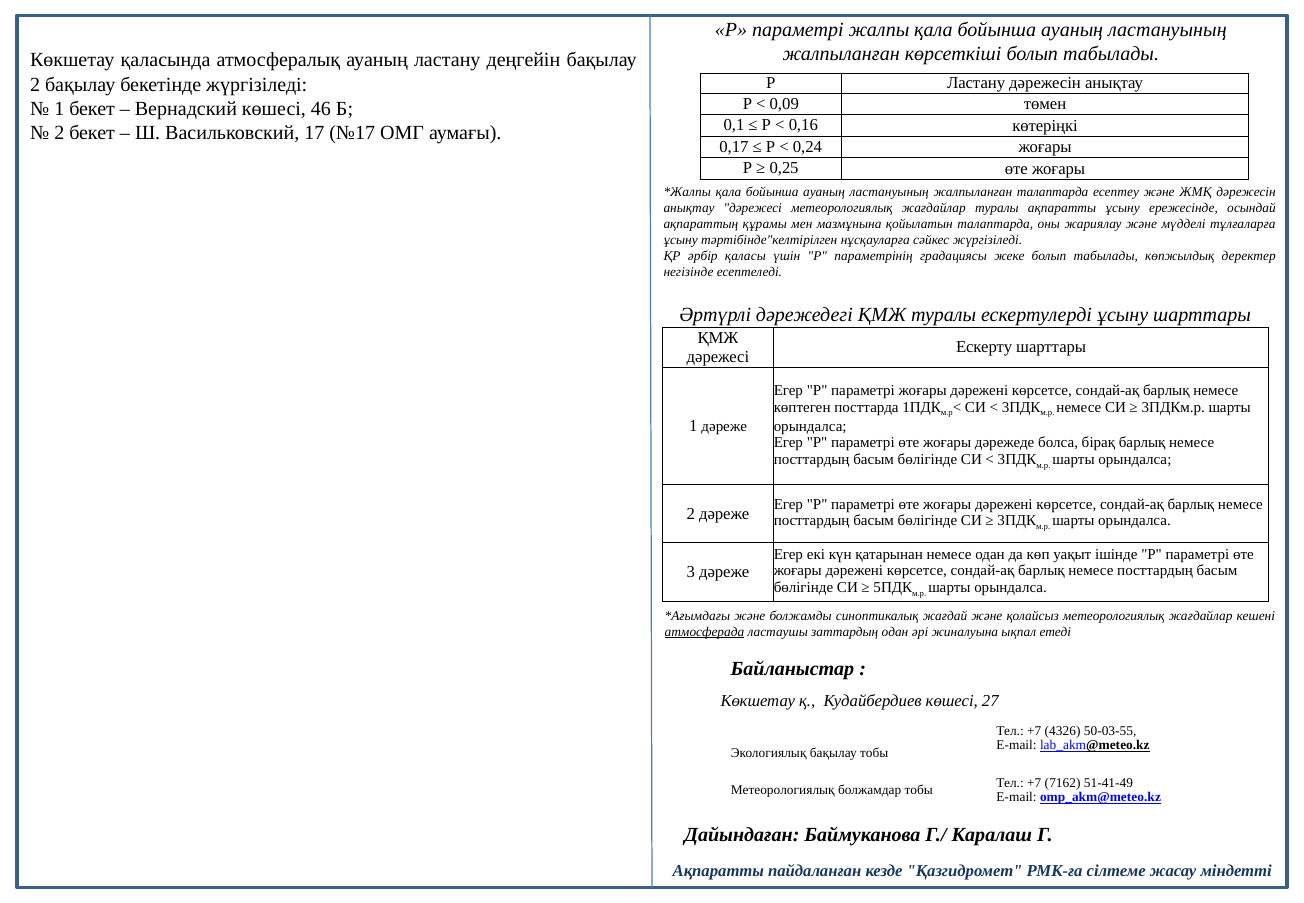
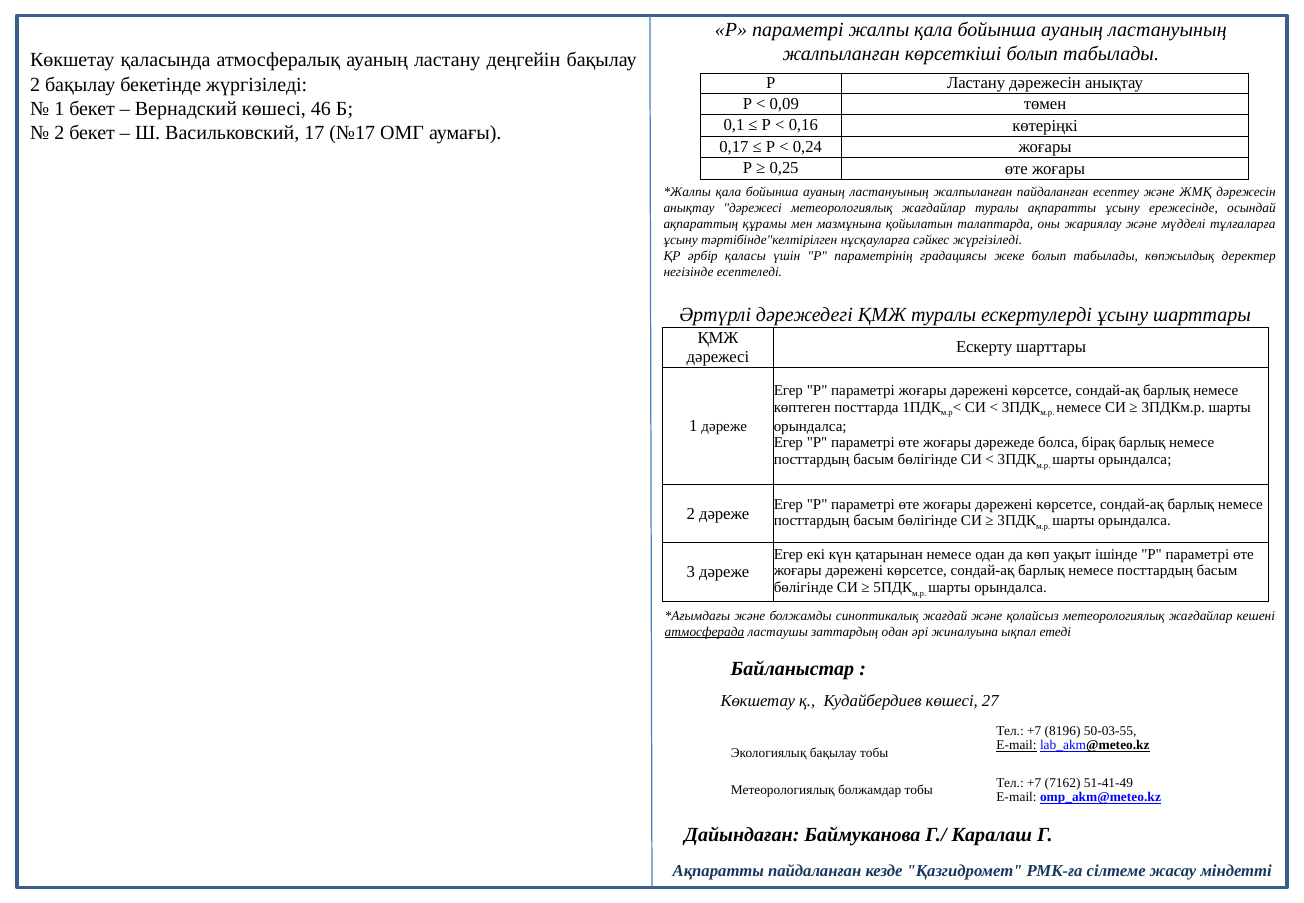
жалпыланған талаптарда: талаптарда -> пайдаланған
4326: 4326 -> 8196
E-mail at (1017, 745) underline: none -> present
